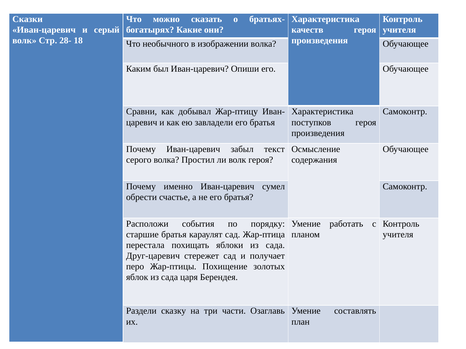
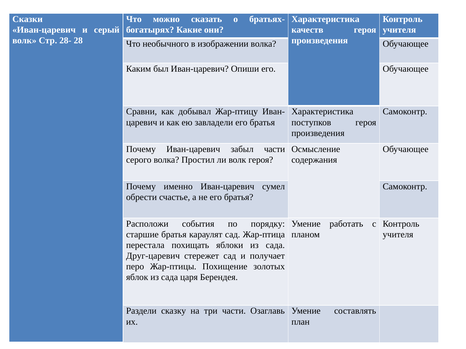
18: 18 -> 28
забыл текст: текст -> части
